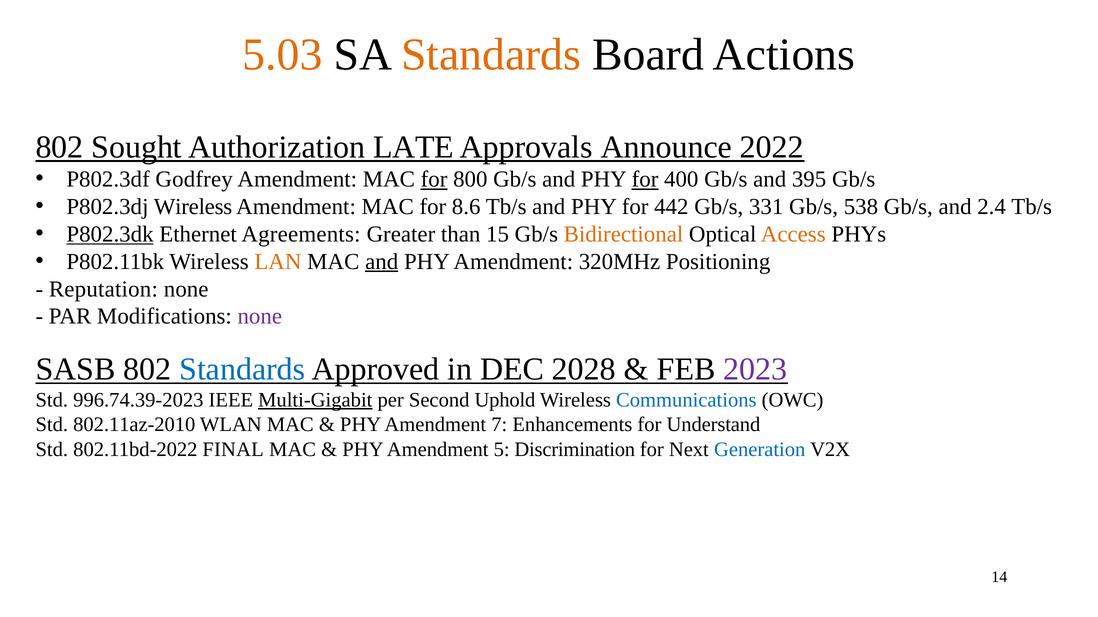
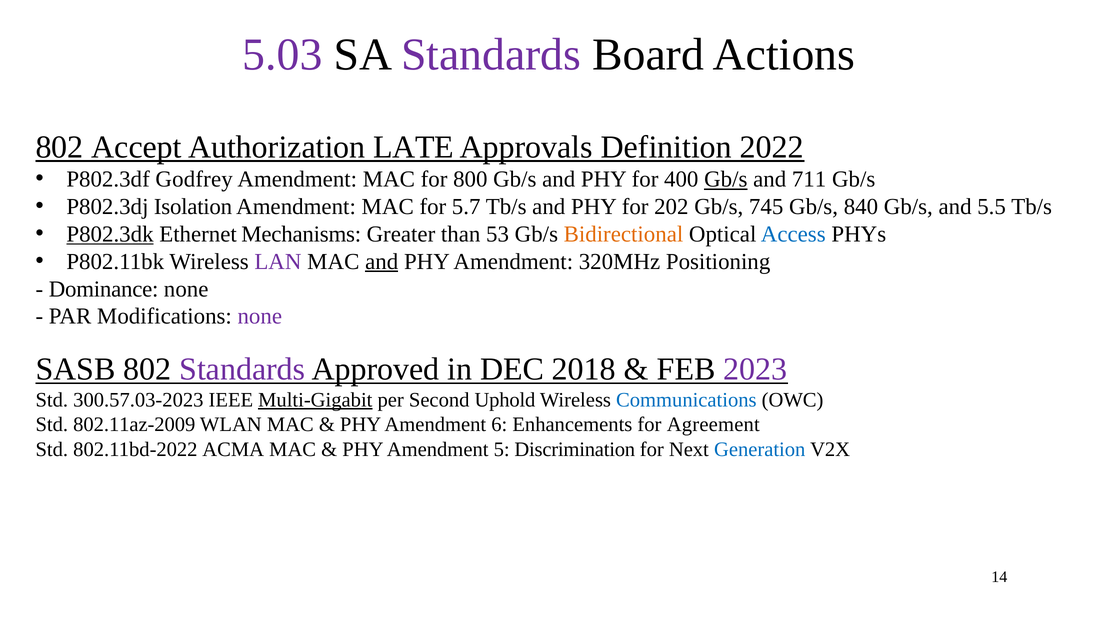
5.03 colour: orange -> purple
Standards at (491, 55) colour: orange -> purple
Sought: Sought -> Accept
Announce: Announce -> Definition
for at (434, 179) underline: present -> none
for at (645, 179) underline: present -> none
Gb/s at (726, 179) underline: none -> present
395: 395 -> 711
P802.3dj Wireless: Wireless -> Isolation
8.6: 8.6 -> 5.7
442: 442 -> 202
331: 331 -> 745
538: 538 -> 840
2.4: 2.4 -> 5.5
Agreements: Agreements -> Mechanisms
15: 15 -> 53
Access colour: orange -> blue
LAN colour: orange -> purple
Reputation: Reputation -> Dominance
Standards at (242, 370) colour: blue -> purple
2028: 2028 -> 2018
996.74.39-2023: 996.74.39-2023 -> 300.57.03-2023
802.11az-2010: 802.11az-2010 -> 802.11az-2009
7: 7 -> 6
Understand: Understand -> Agreement
FINAL: FINAL -> ACMA
